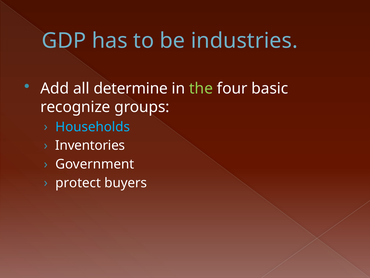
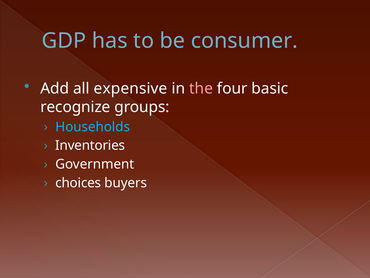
industries: industries -> consumer
determine: determine -> expensive
the colour: light green -> pink
protect: protect -> choices
